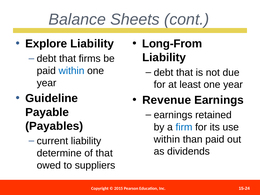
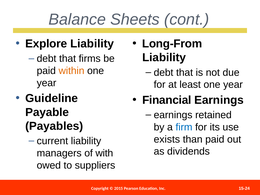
within at (71, 71) colour: blue -> orange
Revenue: Revenue -> Financial
within at (167, 139): within -> exists
determine: determine -> managers
of that: that -> with
